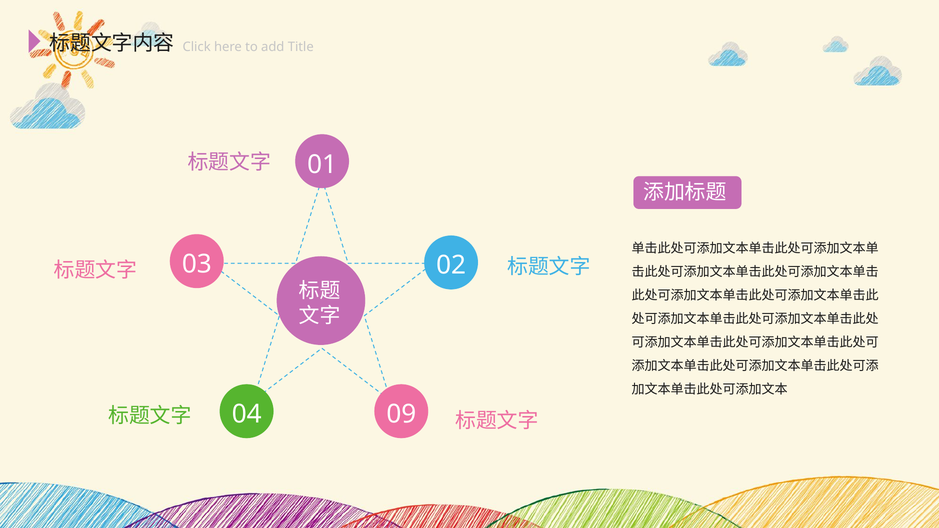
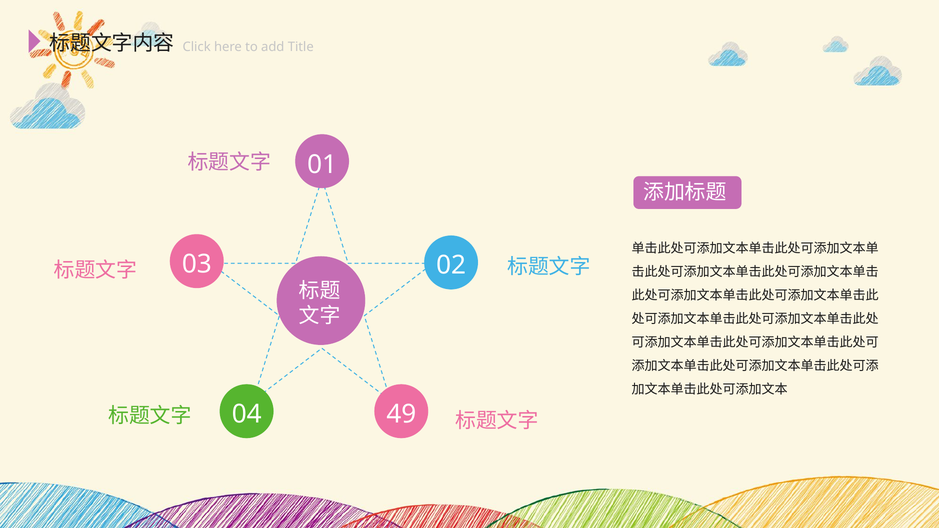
09: 09 -> 49
